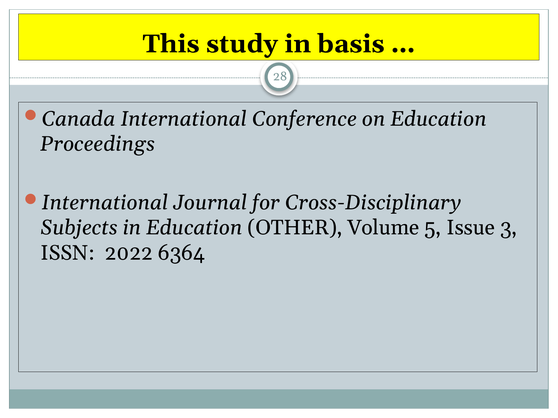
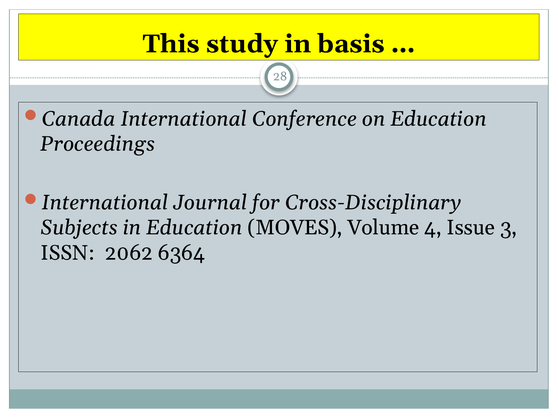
OTHER: OTHER -> MOVES
5: 5 -> 4
2022: 2022 -> 2062
